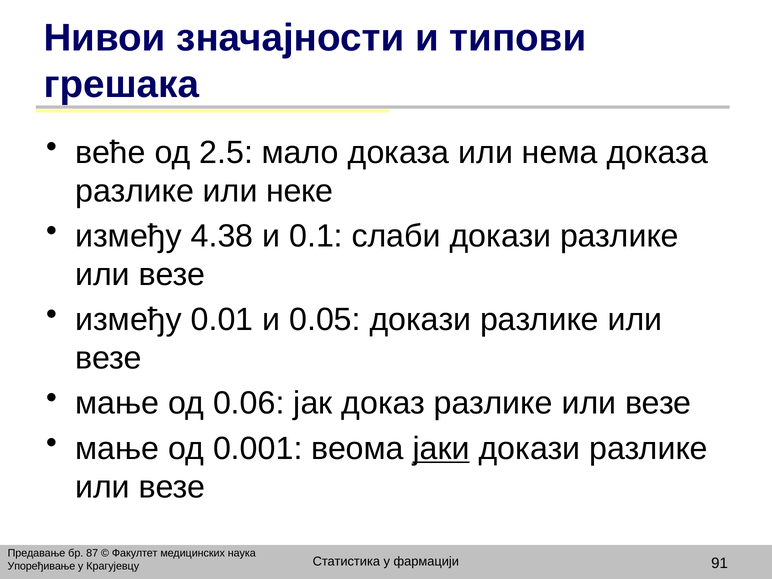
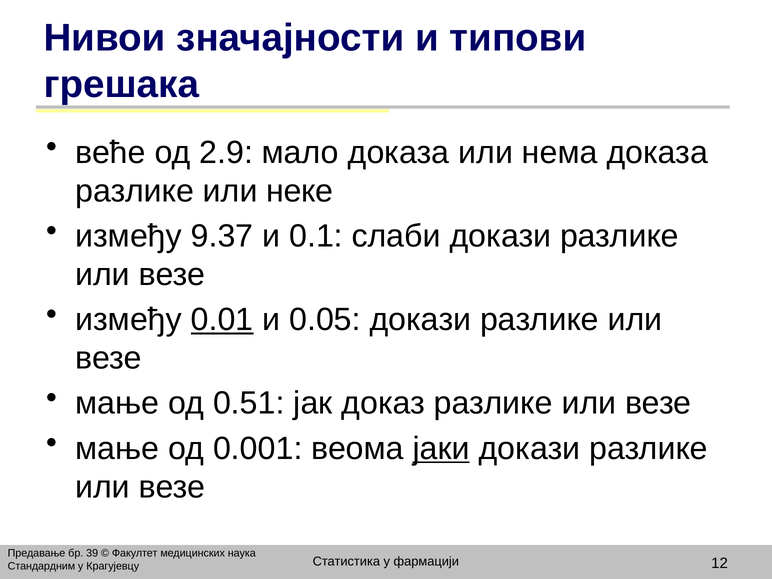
2.5: 2.5 -> 2.9
4.38: 4.38 -> 9.37
0.01 underline: none -> present
0.06: 0.06 -> 0.51
87: 87 -> 39
91: 91 -> 12
Упоређивање: Упоређивање -> Стандардним
